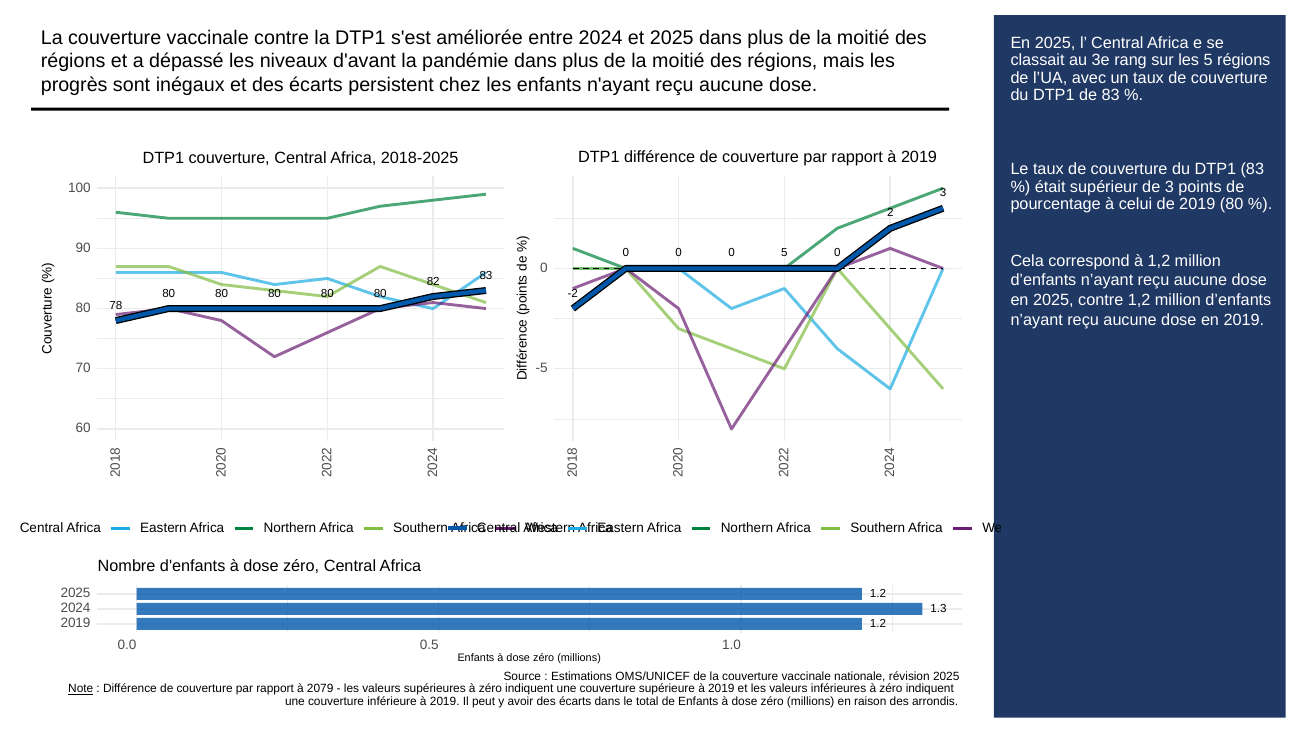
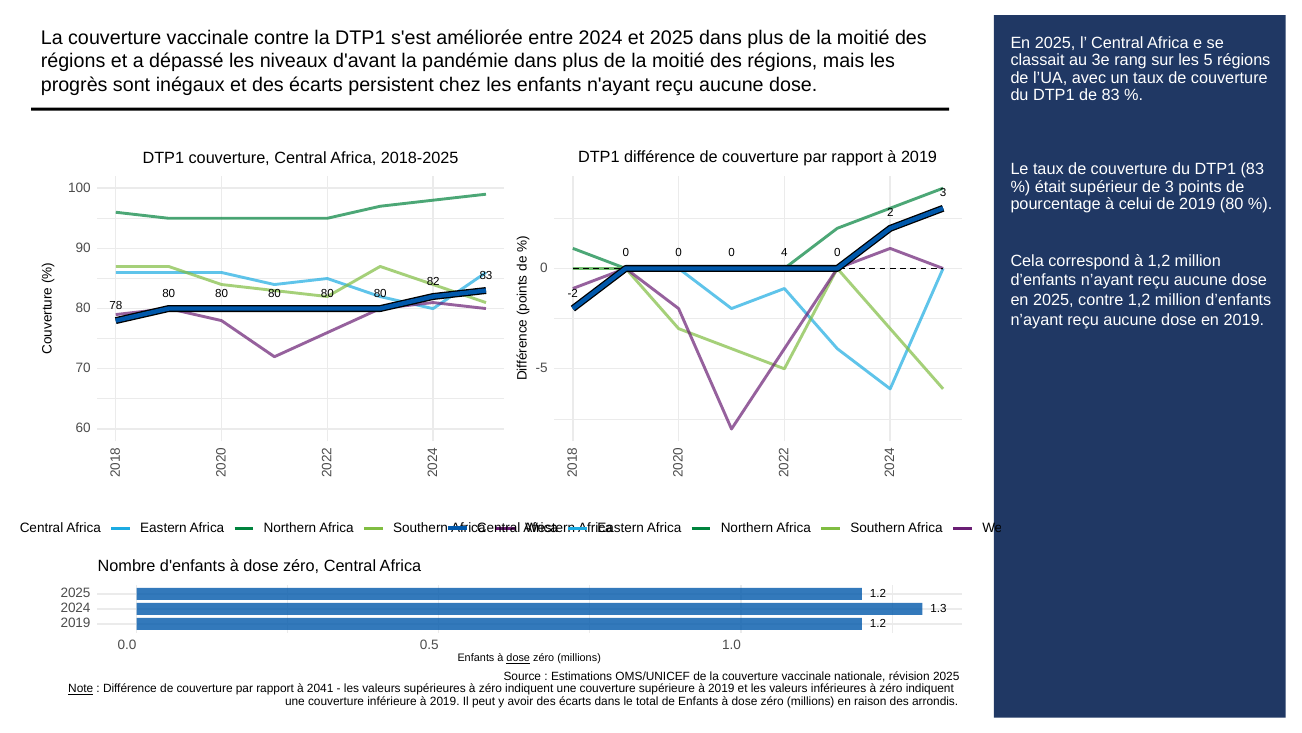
0 5: 5 -> 4
dose at (518, 658) underline: none -> present
2079: 2079 -> 2041
